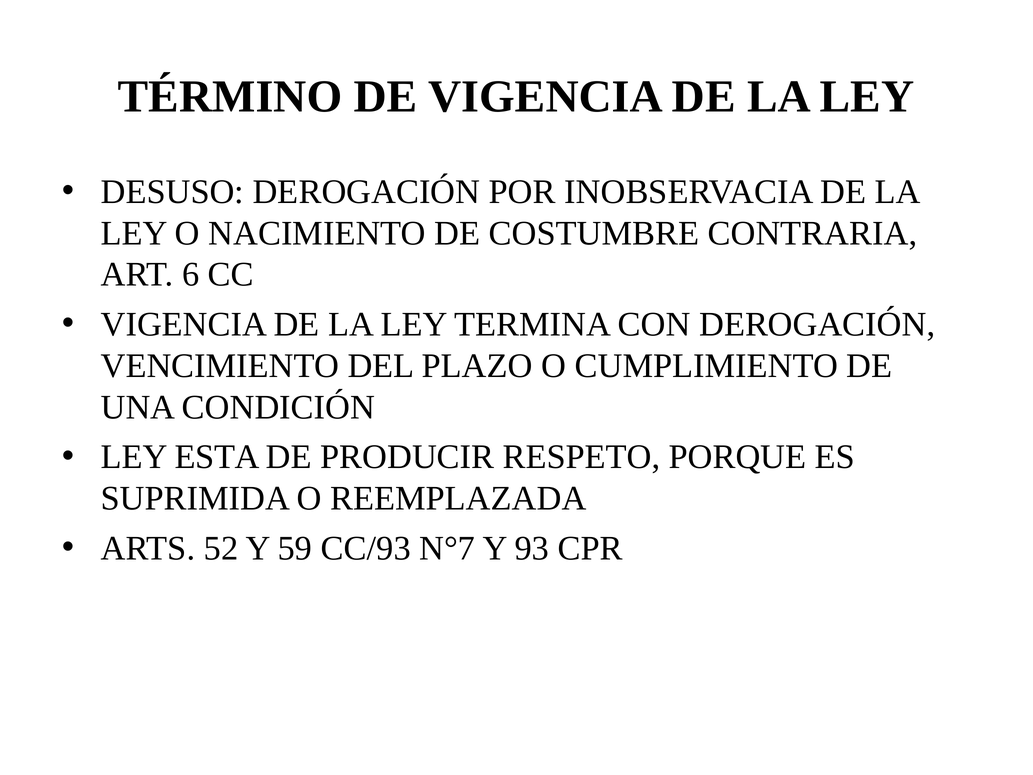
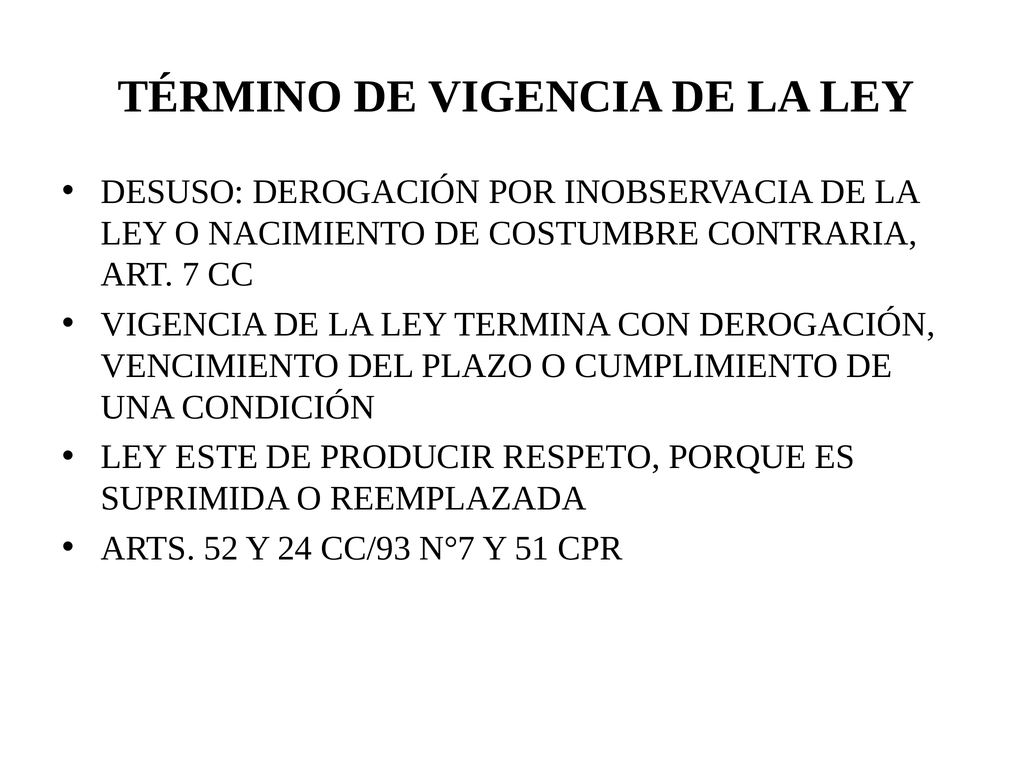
6: 6 -> 7
ESTA: ESTA -> ESTE
59: 59 -> 24
93: 93 -> 51
